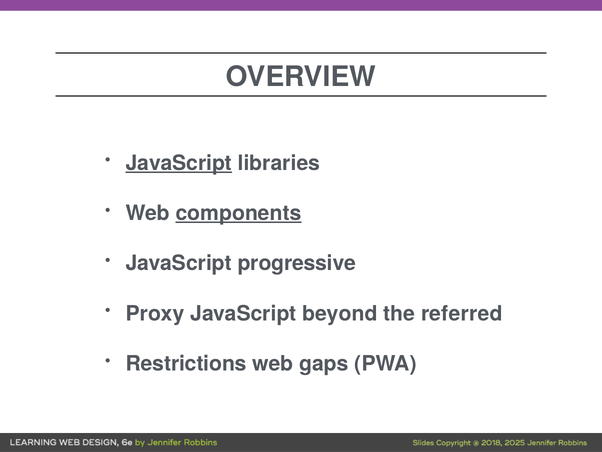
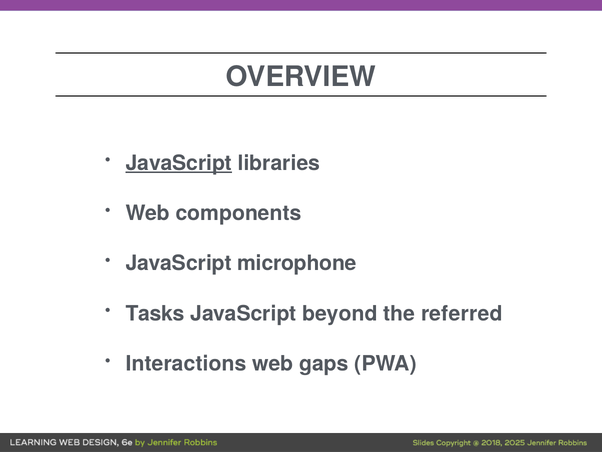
components underline: present -> none
progressive: progressive -> microphone
Proxy: Proxy -> Tasks
Restrictions: Restrictions -> Interactions
